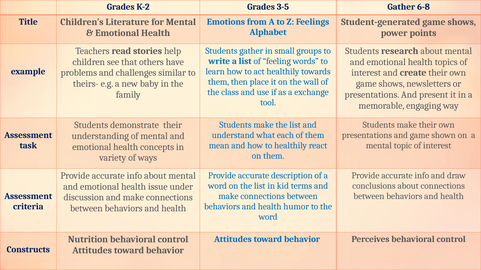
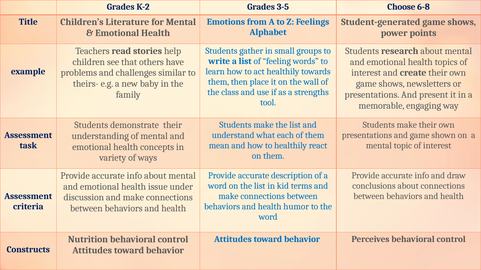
3-5 Gather: Gather -> Choose
exchange: exchange -> strengths
